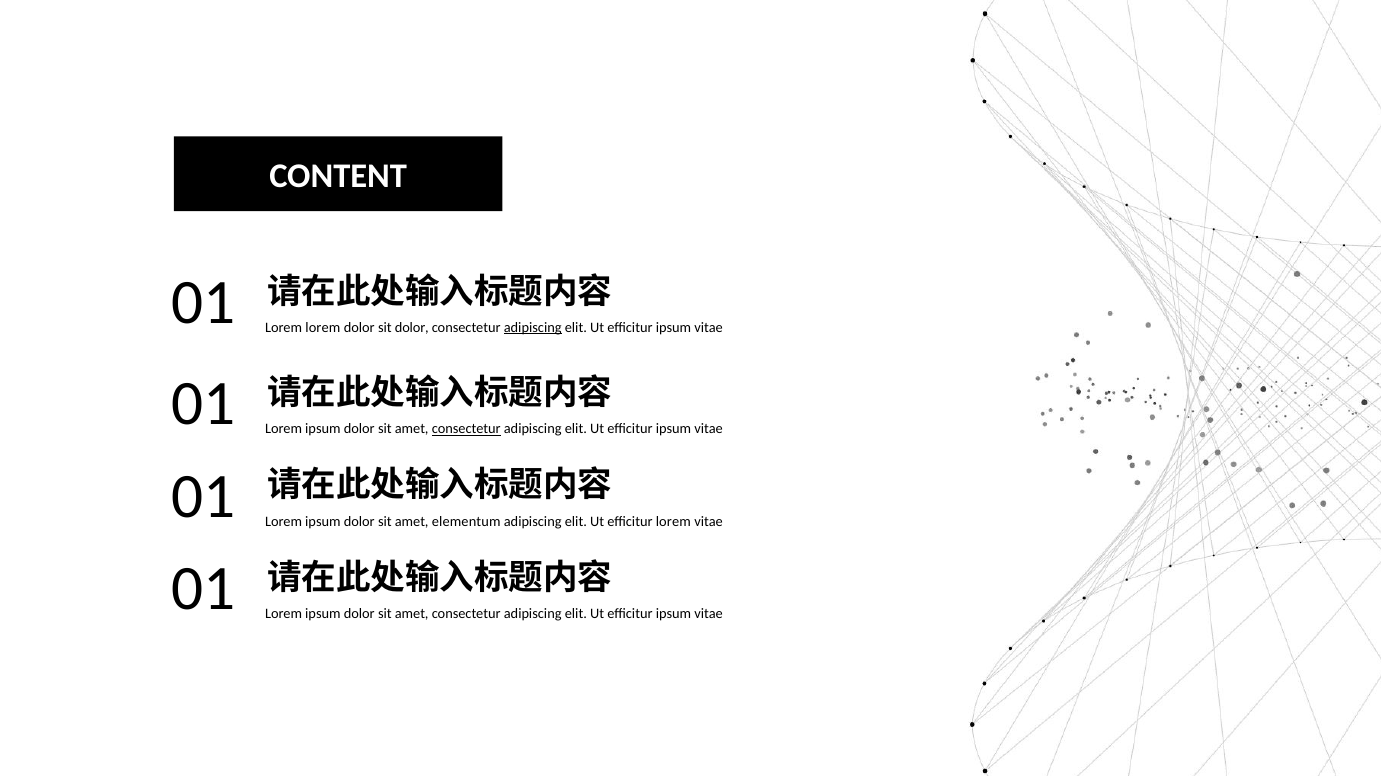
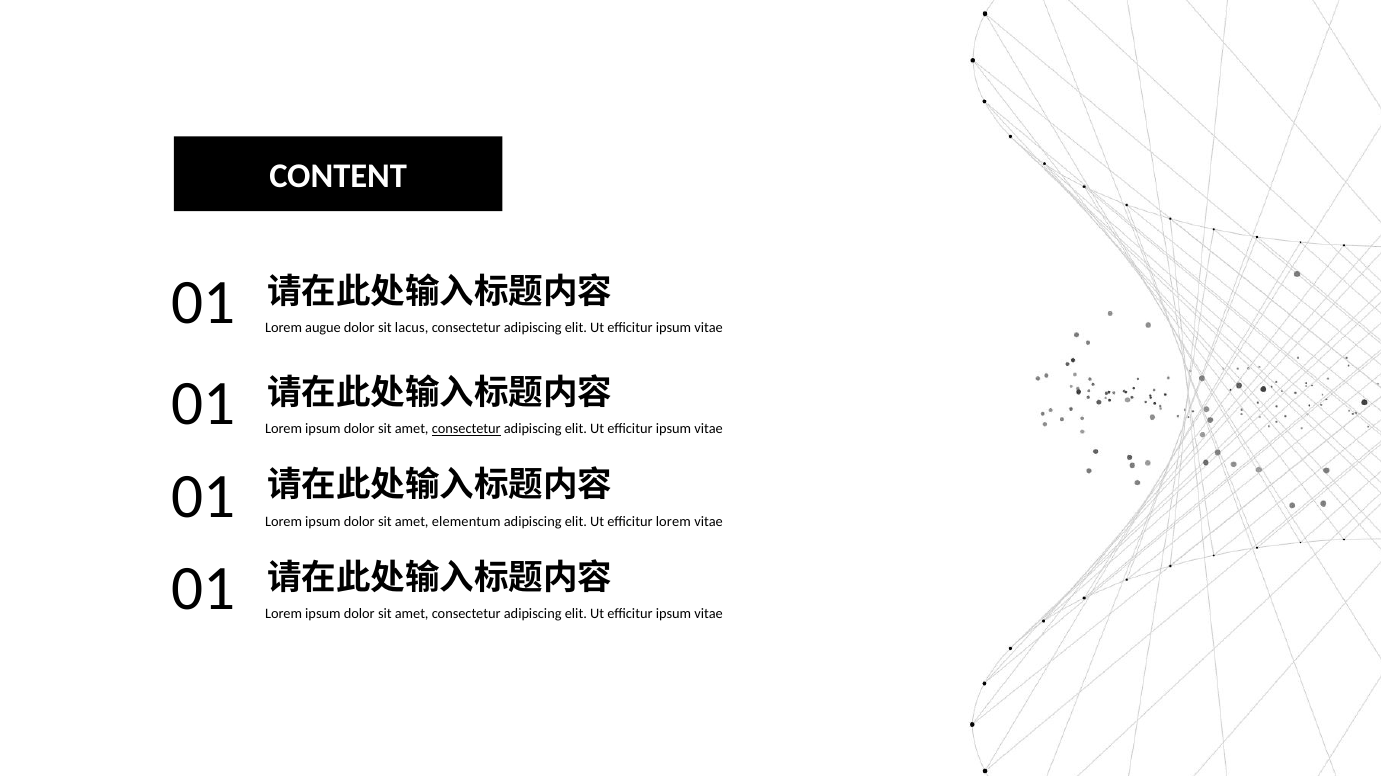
Lorem lorem: lorem -> augue
sit dolor: dolor -> lacus
adipiscing at (533, 327) underline: present -> none
